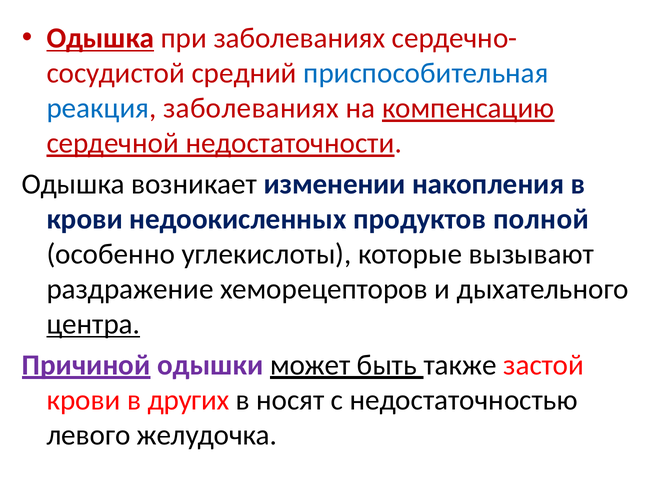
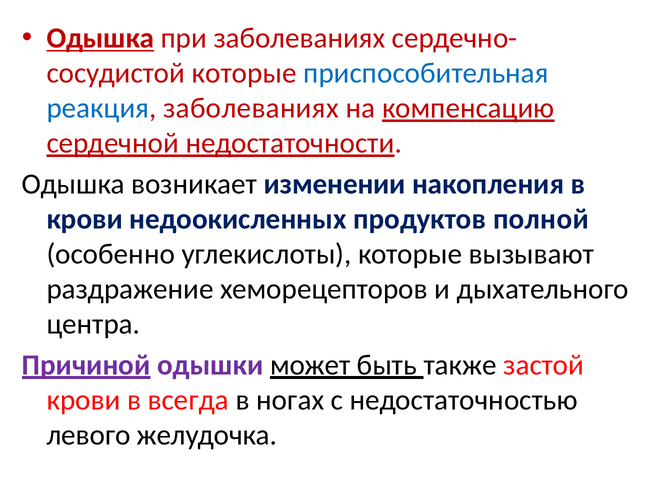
средний at (244, 73): средний -> которые
центра underline: present -> none
других: других -> всегда
носят: носят -> ногах
